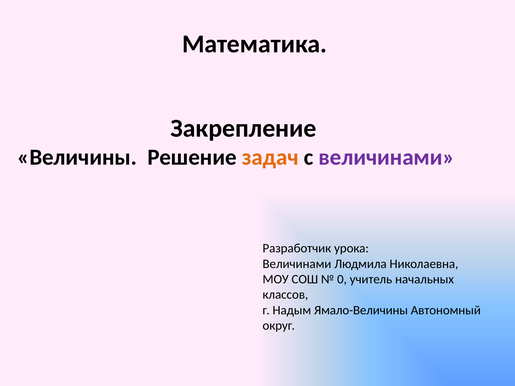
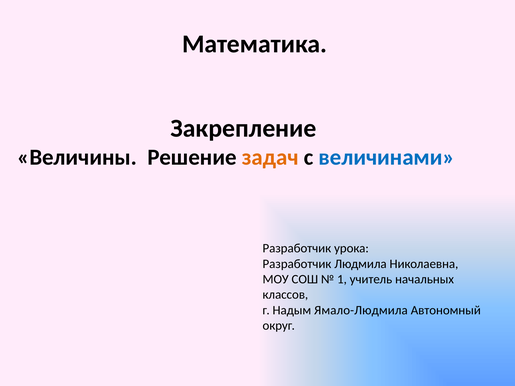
величинами at (387, 157) colour: purple -> blue
Величинами at (297, 264): Величинами -> Разработчик
0: 0 -> 1
Ямало-Величины: Ямало-Величины -> Ямало-Людмила
